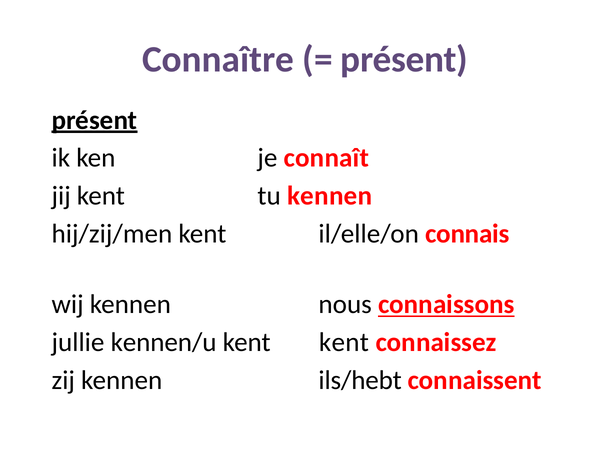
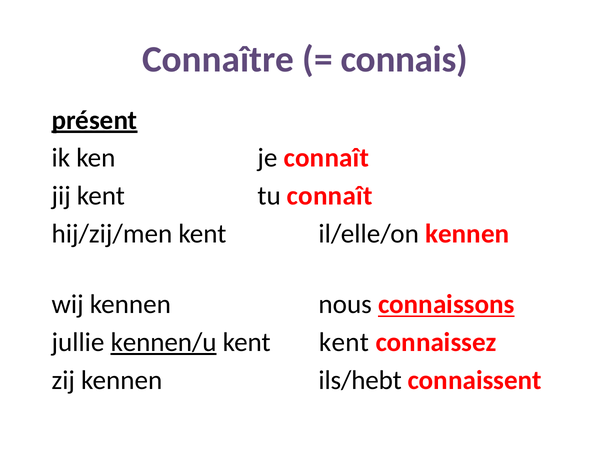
présent at (404, 60): présent -> connais
tu kennen: kennen -> connaît
il/elle/on connais: connais -> kennen
kennen/u underline: none -> present
